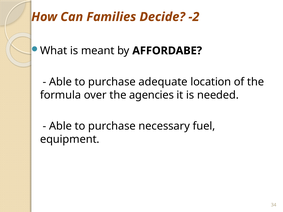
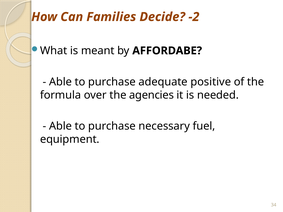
location: location -> positive
